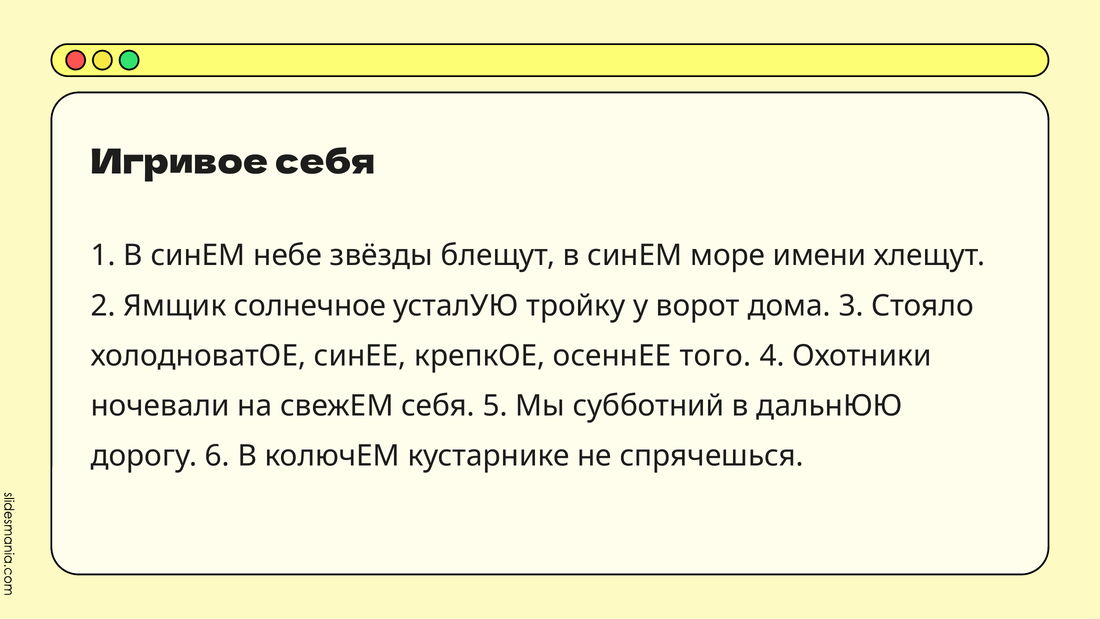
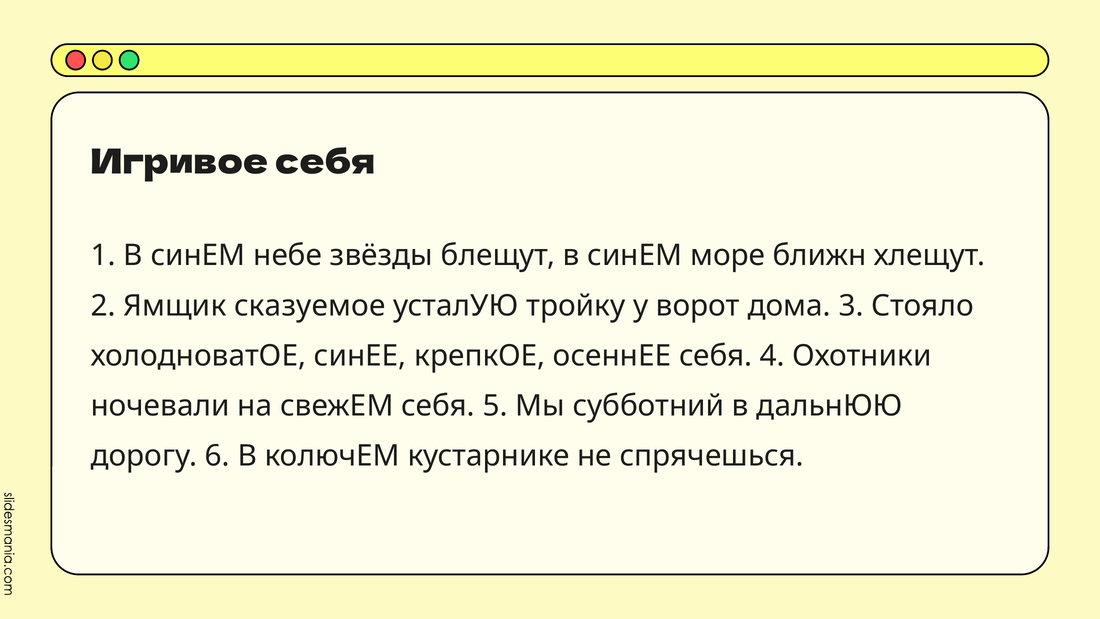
имени: имени -> ближн
солнечное: солнечное -> сказуемое
осеннЕЕ того: того -> себя
